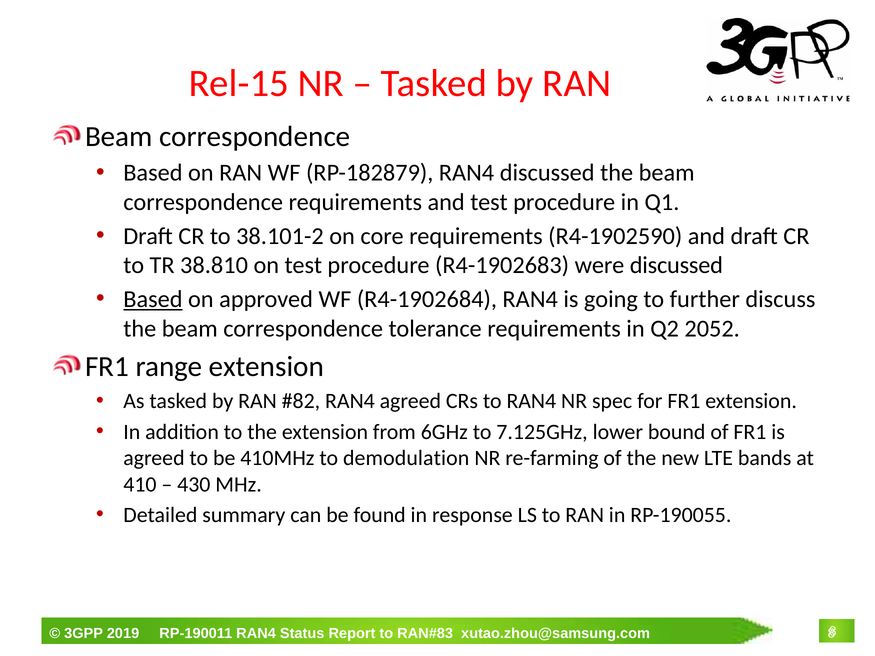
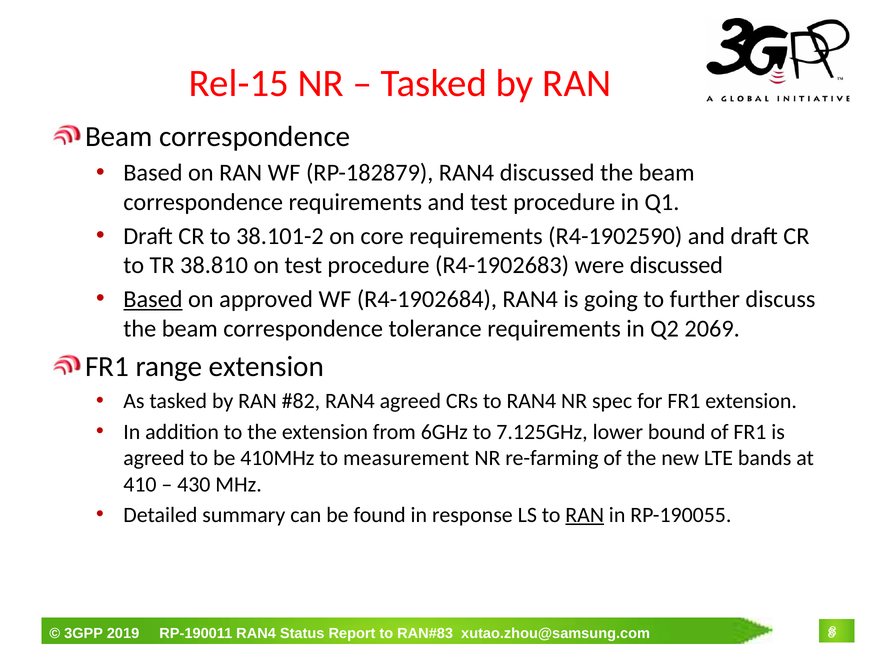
2052: 2052 -> 2069
demodulation: demodulation -> measurement
RAN at (585, 515) underline: none -> present
